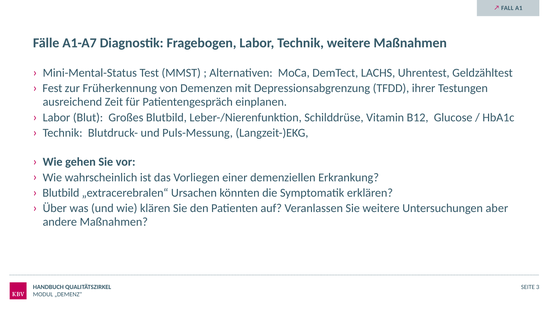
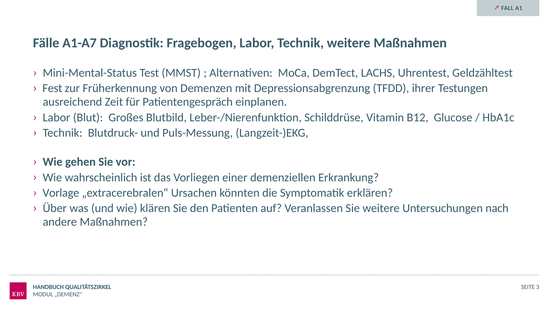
Blutbild at (61, 193): Blutbild -> Vorlage
aber: aber -> nach
